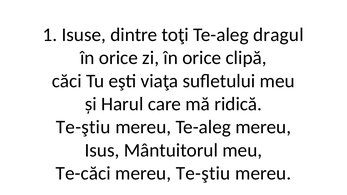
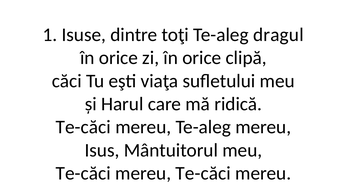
Te-ştiu at (83, 127): Te-ştiu -> Te-căci
mereu Te-ştiu: Te-ştiu -> Te-căci
